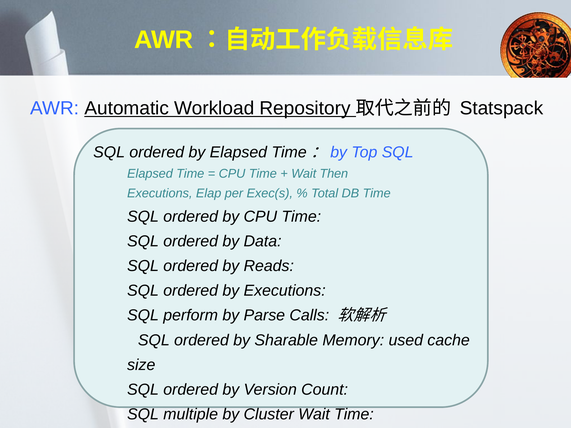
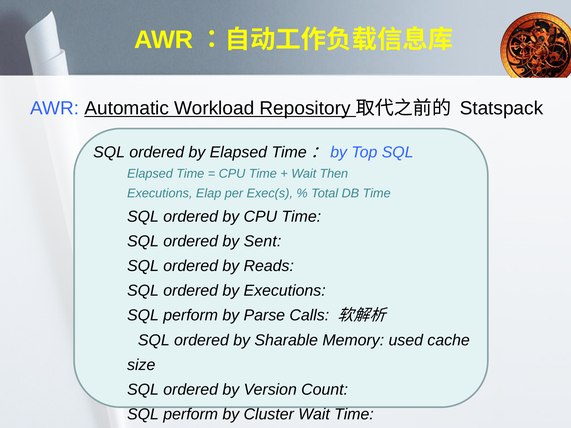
Data: Data -> Sent
multiple at (191, 415): multiple -> perform
